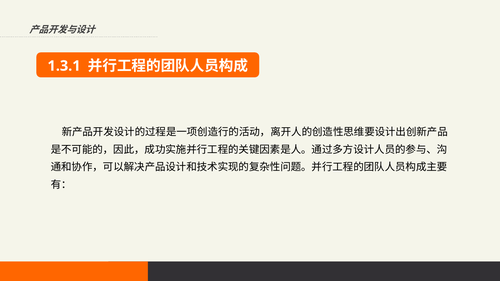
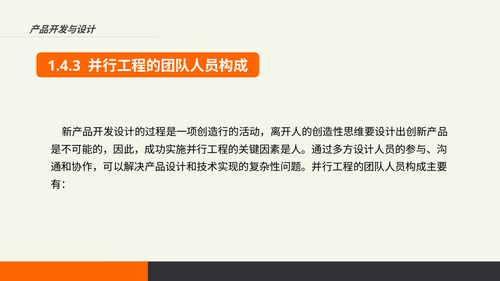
1.3.1: 1.3.1 -> 1.4.3
